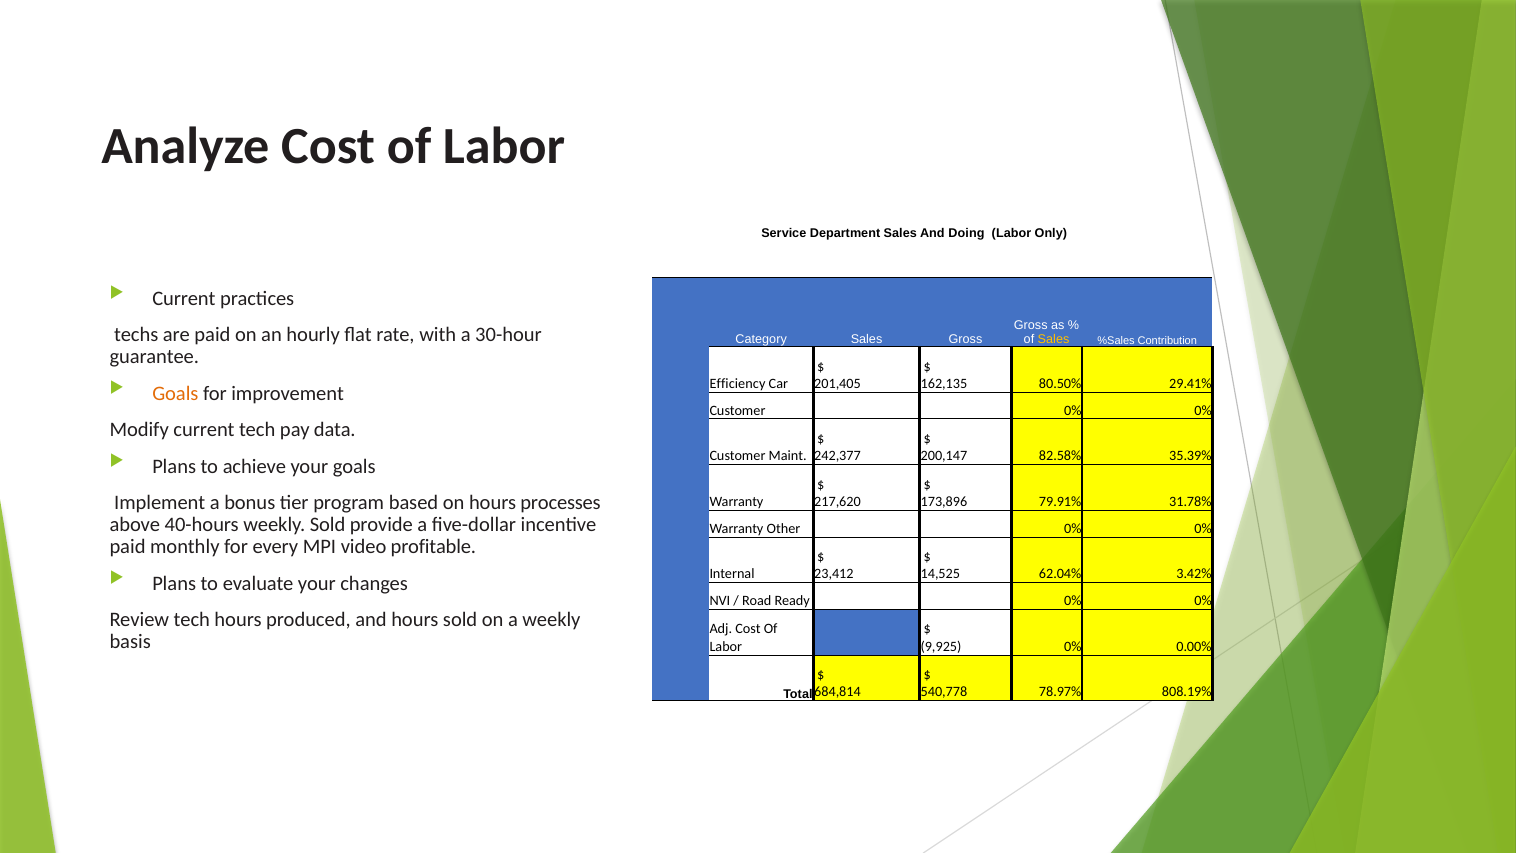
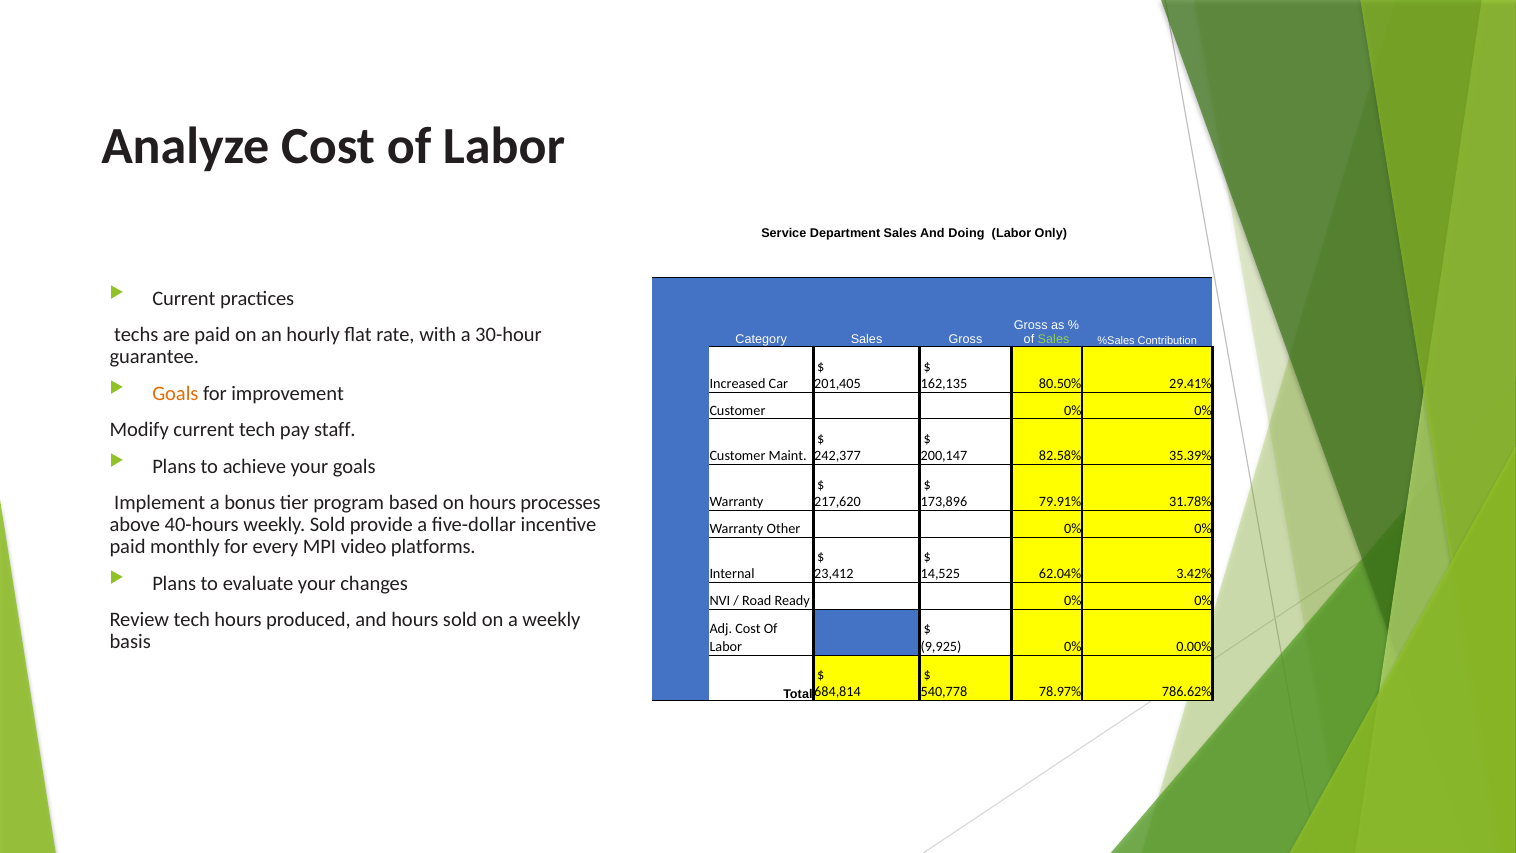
Sales at (1054, 340) colour: yellow -> light green
Efficiency: Efficiency -> Increased
data: data -> staff
profitable: profitable -> platforms
808.19%: 808.19% -> 786.62%
